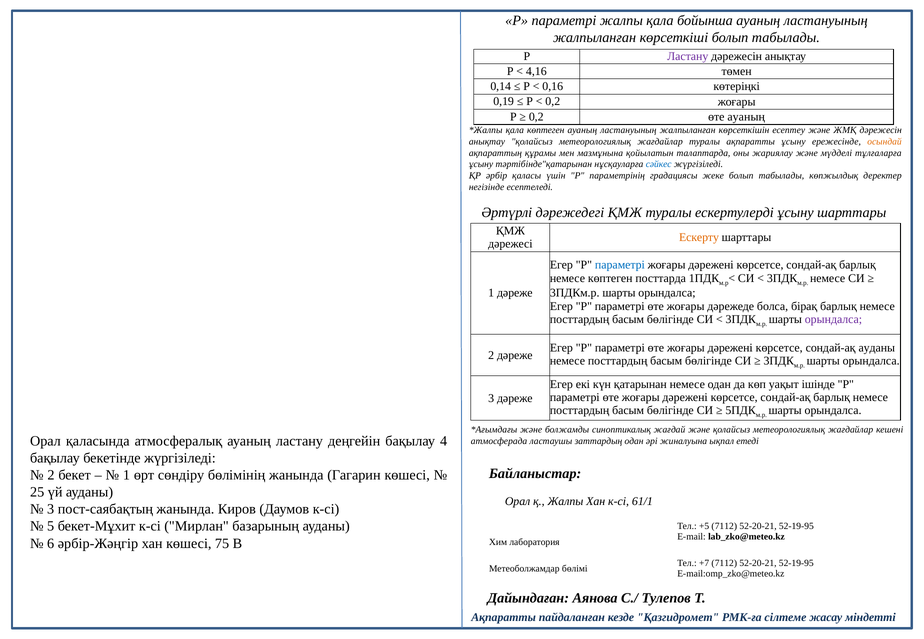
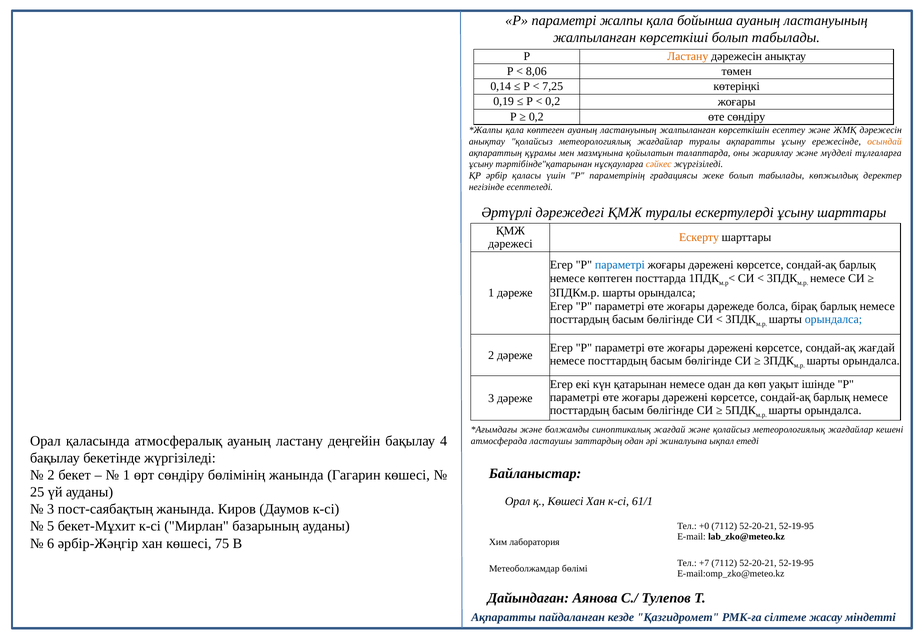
Ластану at (688, 57) colour: purple -> orange
4,16: 4,16 -> 8,06
0,16: 0,16 -> 7,25
өте ауаның: ауаның -> сөндіру
сәйкес colour: blue -> orange
орындалса at (833, 319) colour: purple -> blue
сондай-ақ ауданы: ауданы -> жағдай
қ Жалпы: Жалпы -> Көшесі
+5: +5 -> +0
